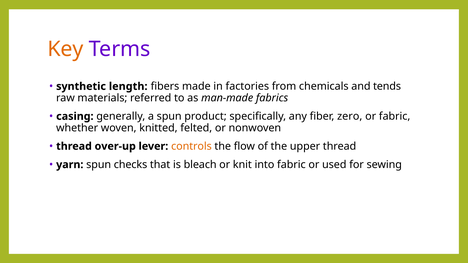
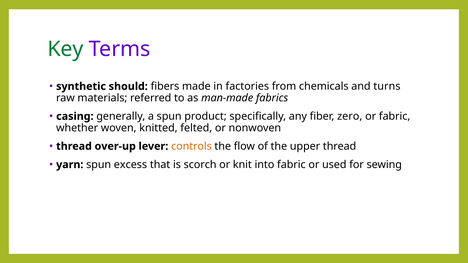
Key colour: orange -> green
length: length -> should
tends: tends -> turns
checks: checks -> excess
bleach: bleach -> scorch
